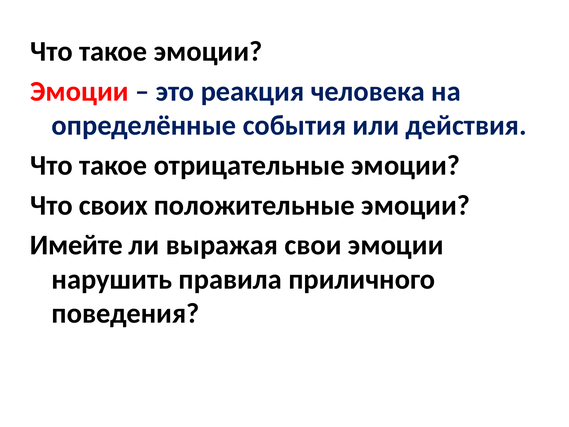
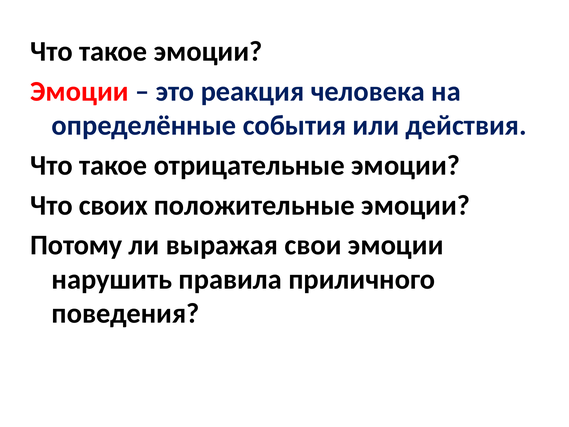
Имейте: Имейте -> Потому
